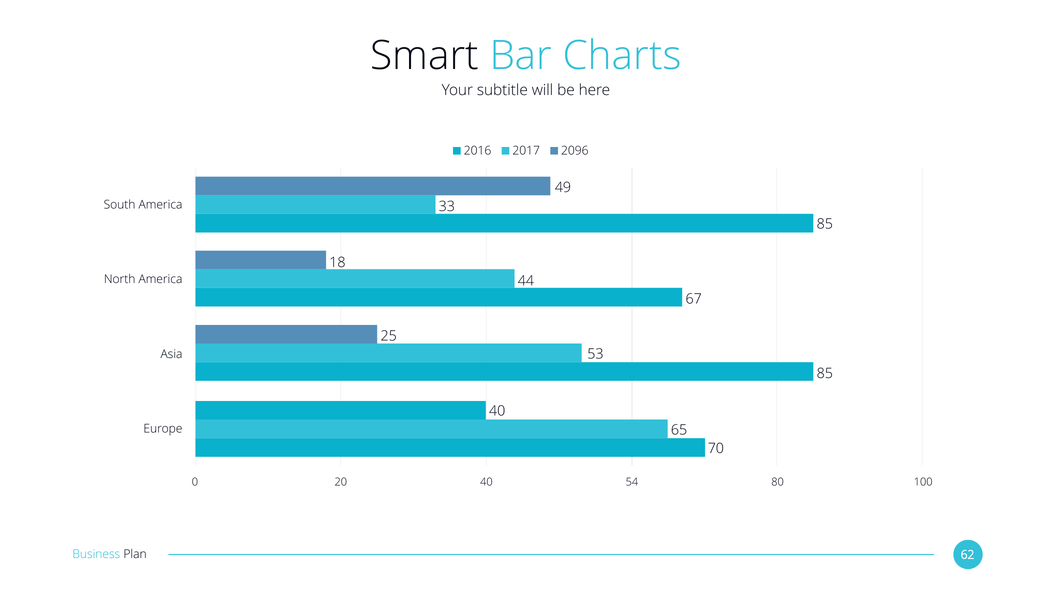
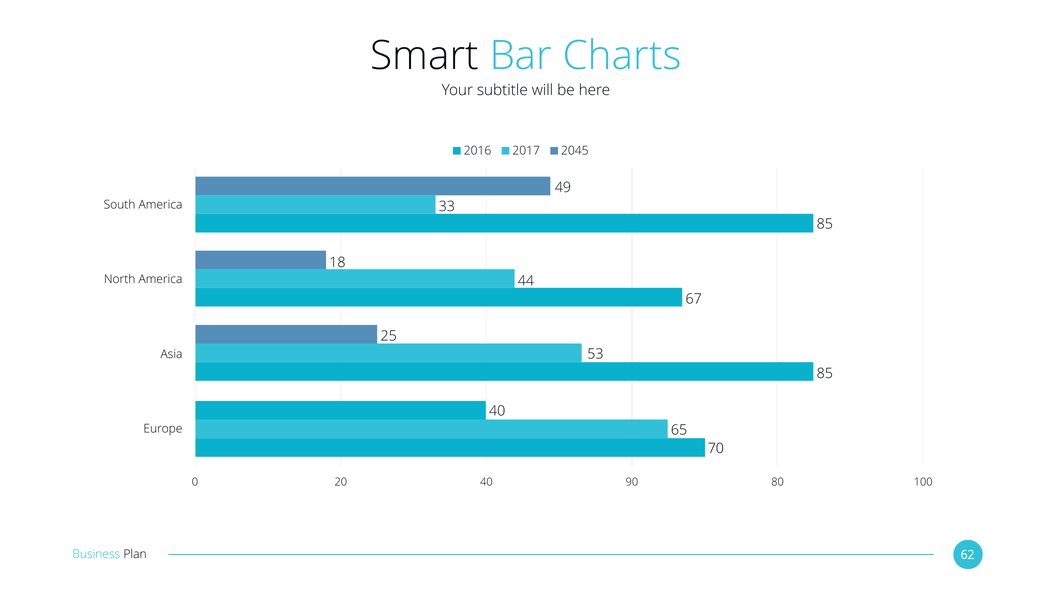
2096: 2096 -> 2045
54: 54 -> 90
